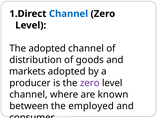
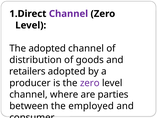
Channel at (68, 14) colour: blue -> purple
markets: markets -> retailers
known: known -> parties
